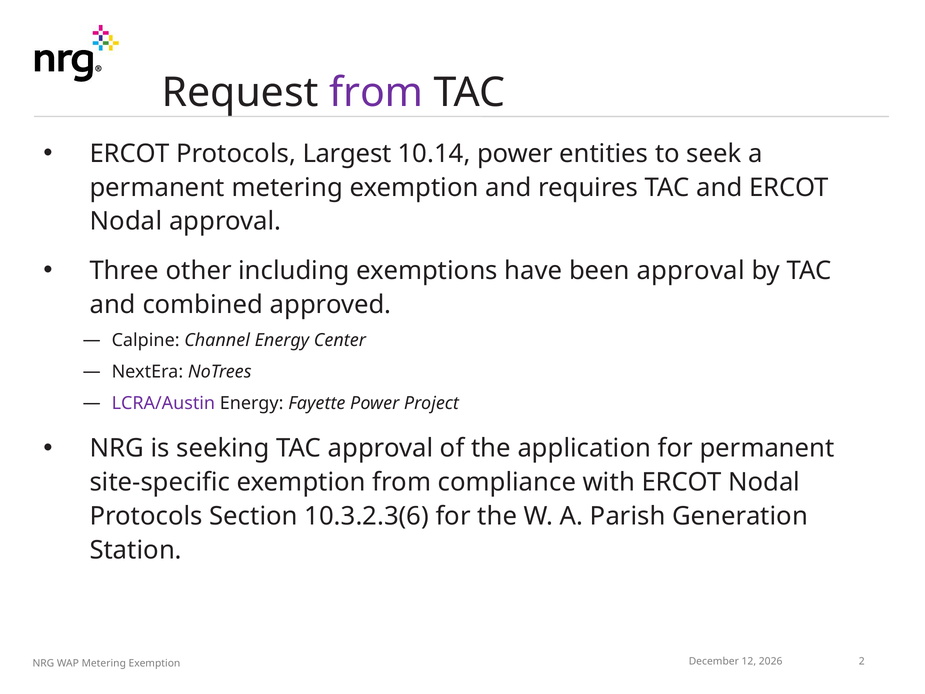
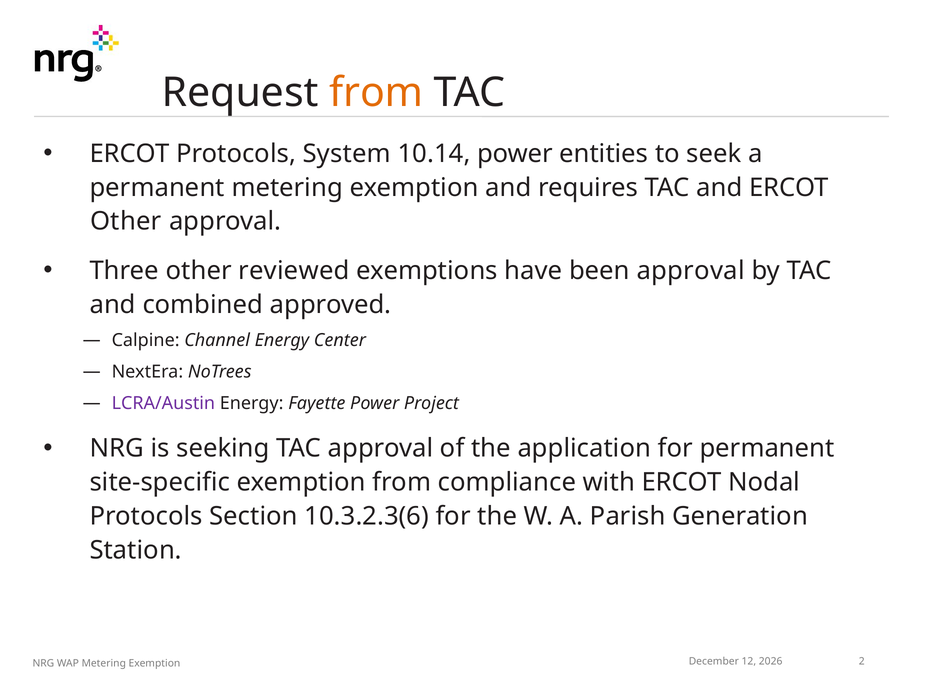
from at (376, 93) colour: purple -> orange
Largest: Largest -> System
Nodal at (126, 221): Nodal -> Other
including: including -> reviewed
